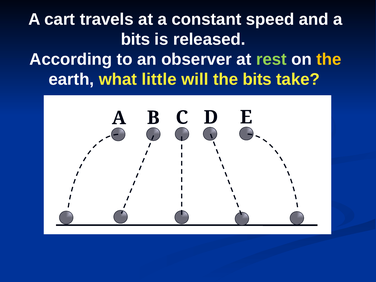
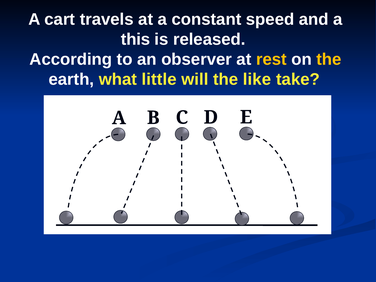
bits at (135, 39): bits -> this
rest colour: light green -> yellow
the bits: bits -> like
